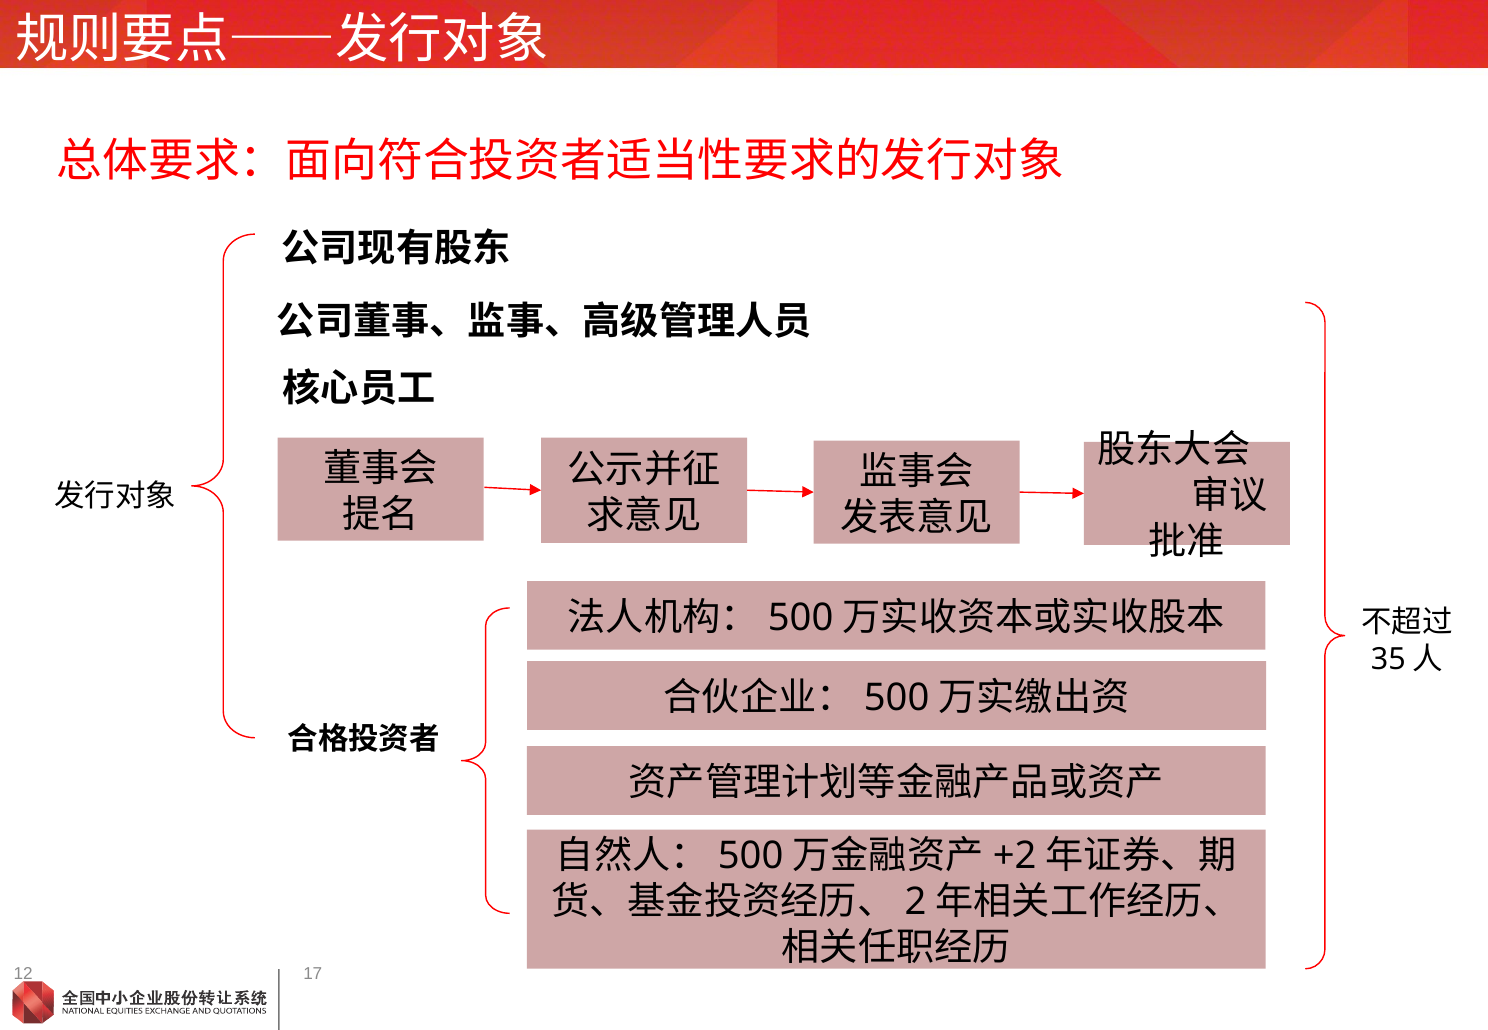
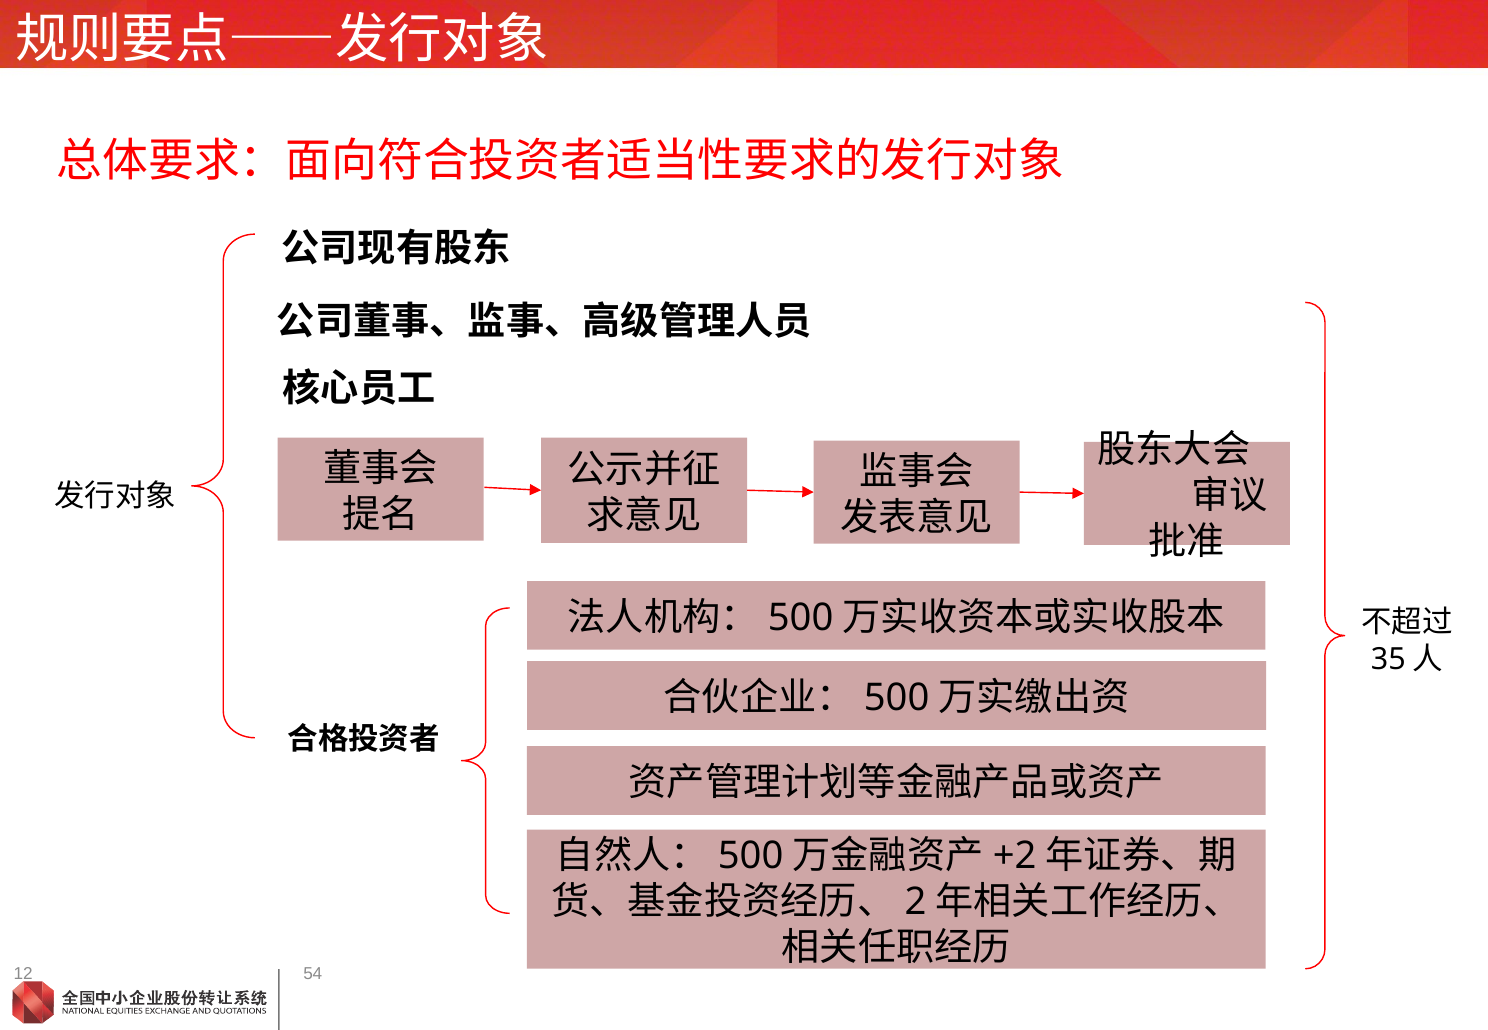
17: 17 -> 54
